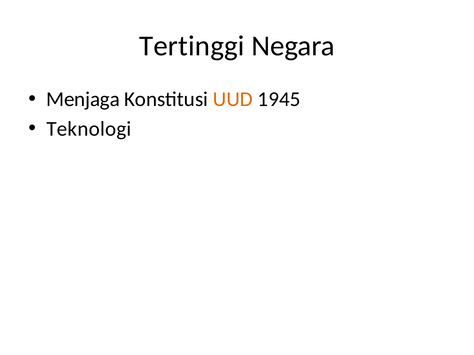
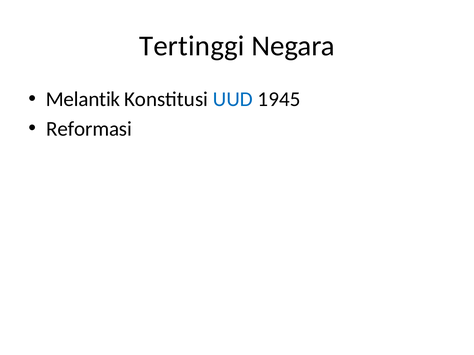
Menjaga: Menjaga -> Melantik
UUD colour: orange -> blue
Teknologi: Teknologi -> Reformasi
